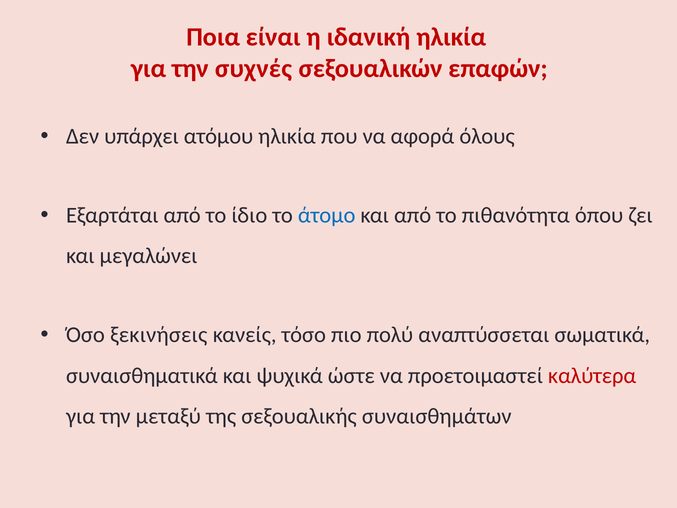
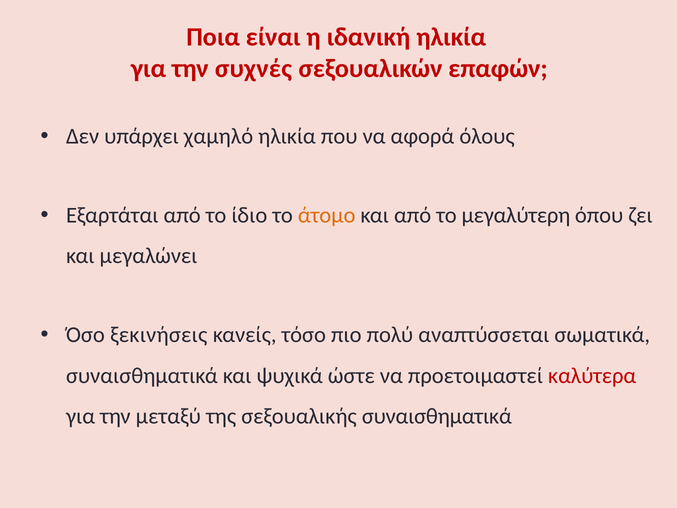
ατόμου: ατόμου -> χαμηλό
άτομο colour: blue -> orange
πιθανότητα: πιθανότητα -> μεγαλύτερη
σεξουαλικής συναισθημάτων: συναισθημάτων -> συναισθηματικά
